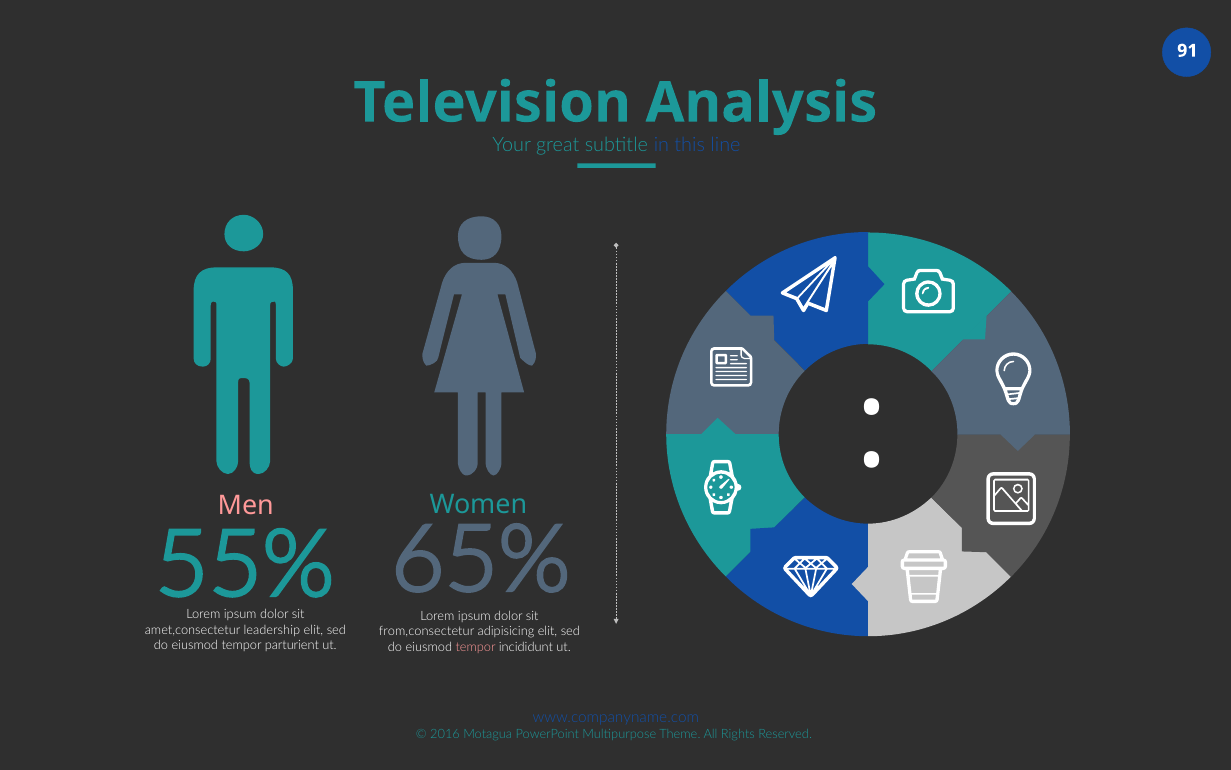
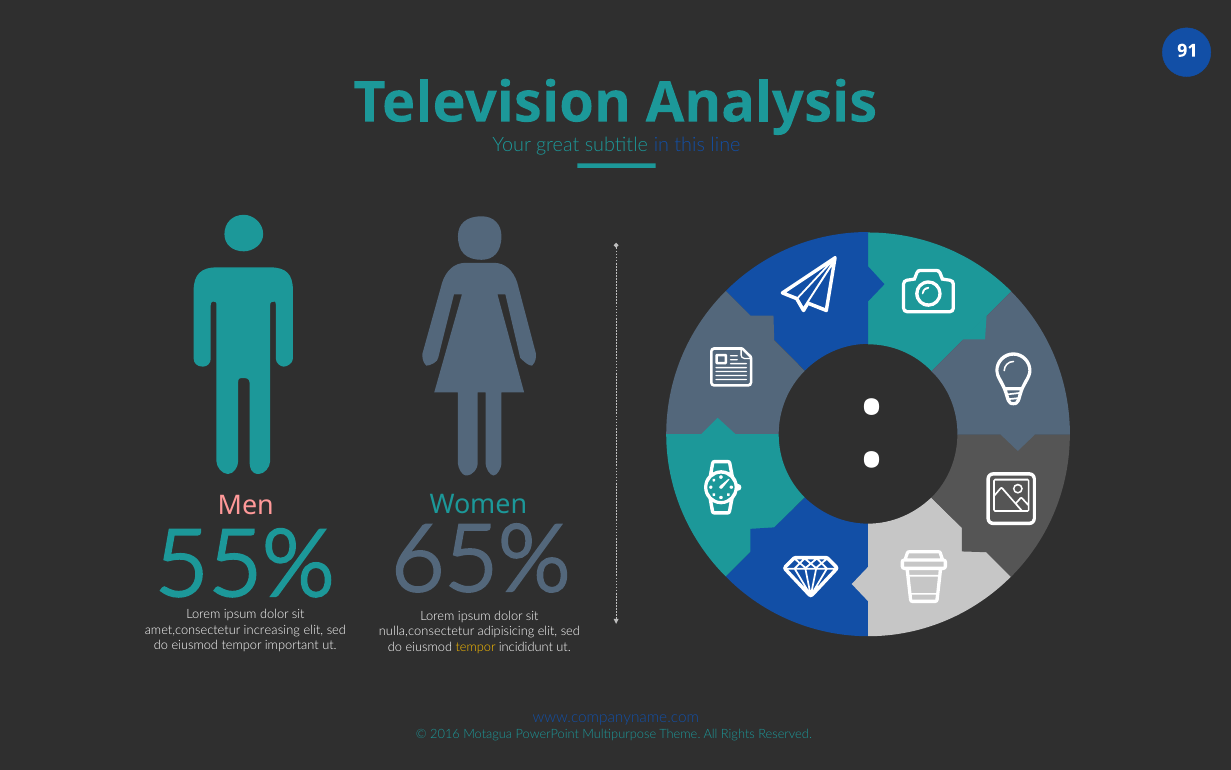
leadership: leadership -> increasing
from,consectetur: from,consectetur -> nulla,consectetur
parturient: parturient -> important
tempor at (476, 647) colour: pink -> yellow
